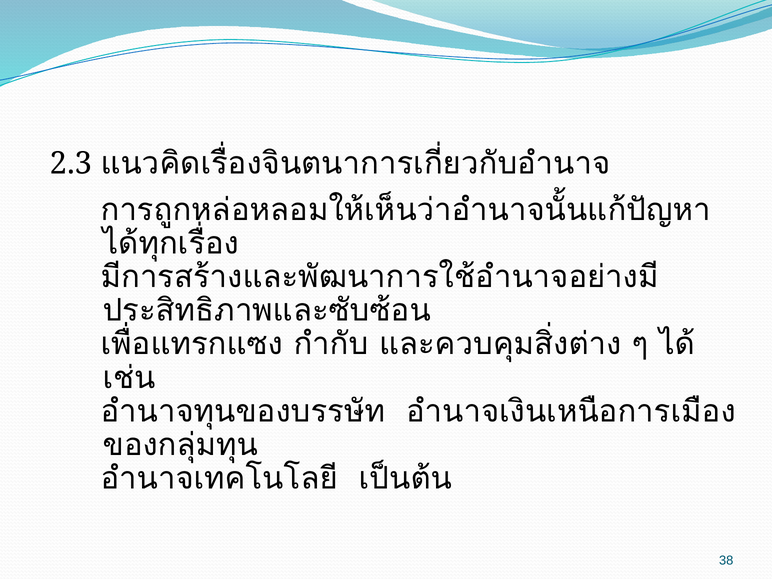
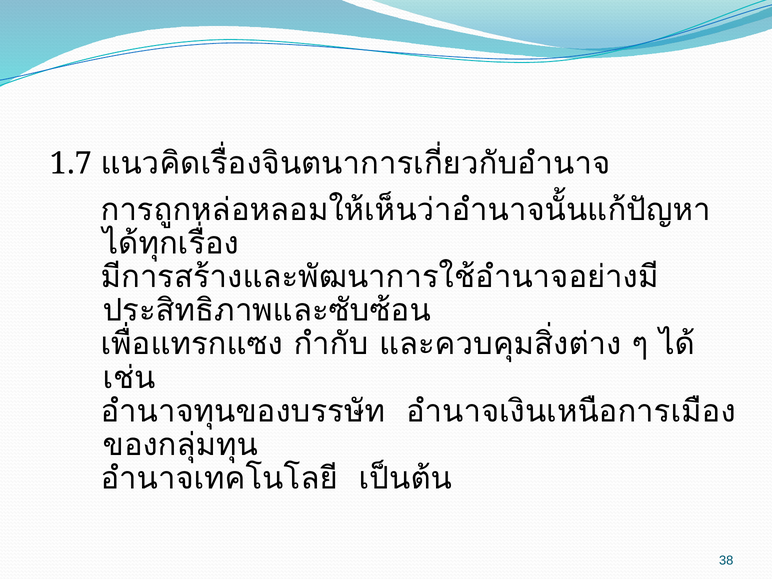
2.3: 2.3 -> 1.7
